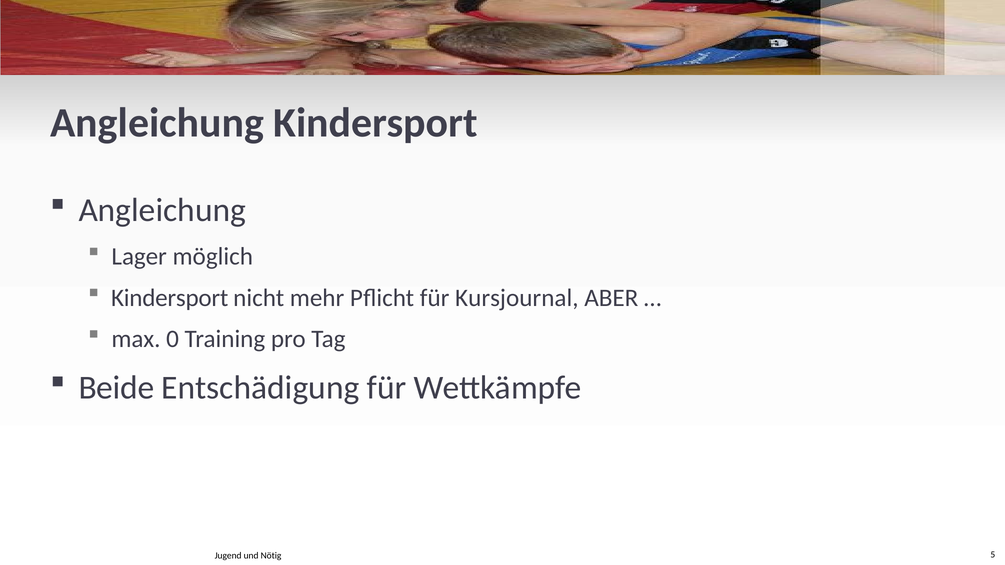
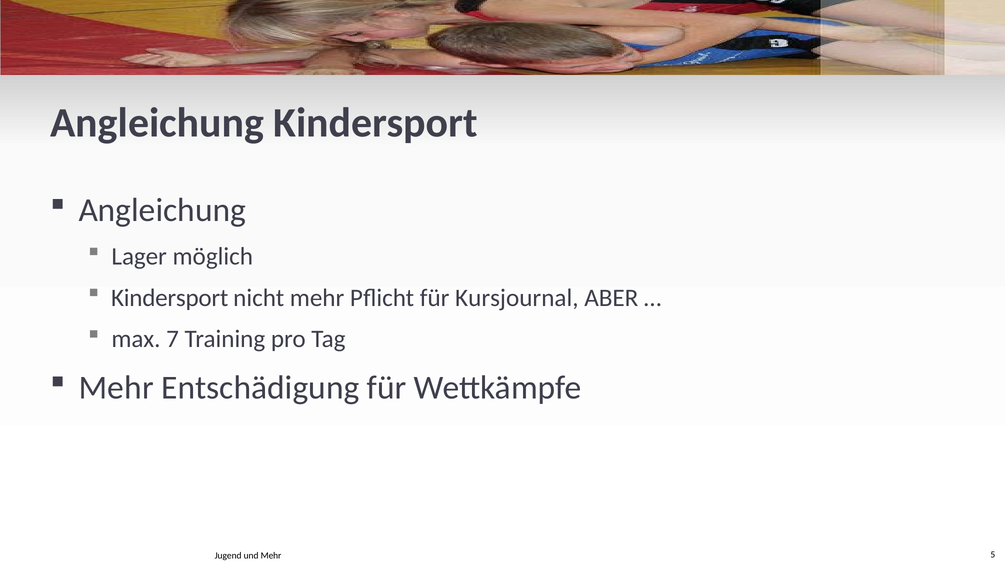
0: 0 -> 7
Beide at (116, 388): Beide -> Mehr
und Nötig: Nötig -> Mehr
